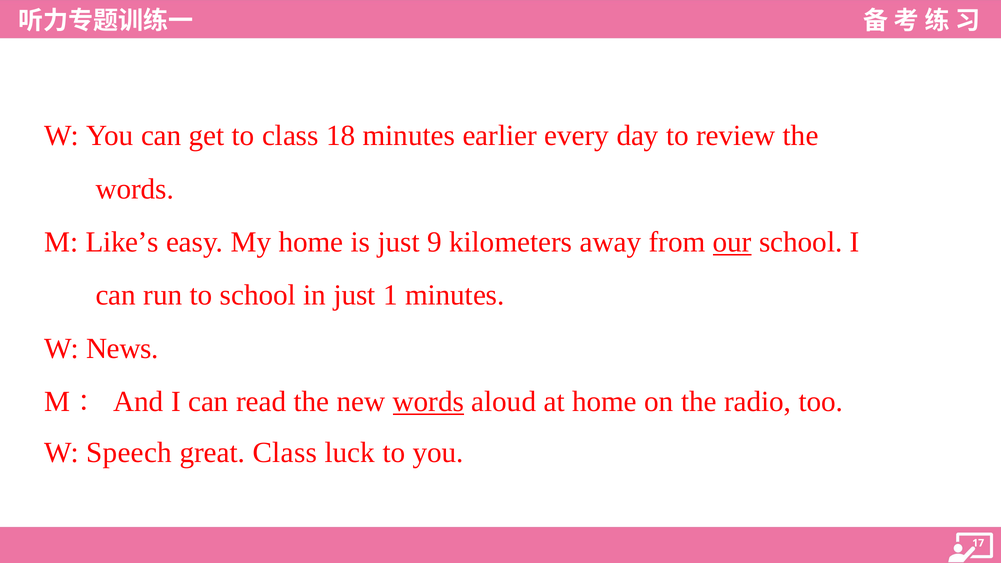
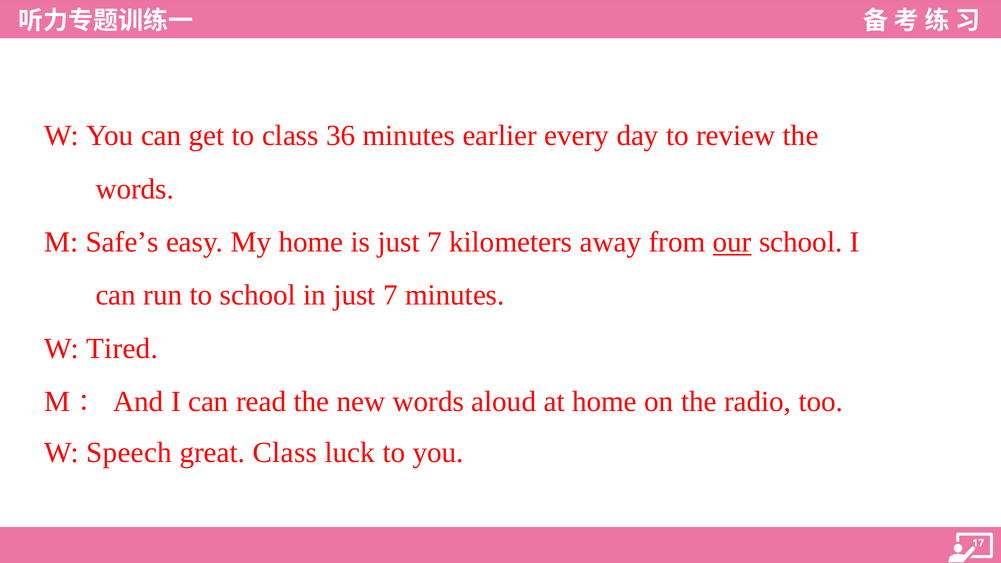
18: 18 -> 36
Like’s: Like’s -> Safe’s
is just 9: 9 -> 7
in just 1: 1 -> 7
News: News -> Tired
words at (428, 402) underline: present -> none
